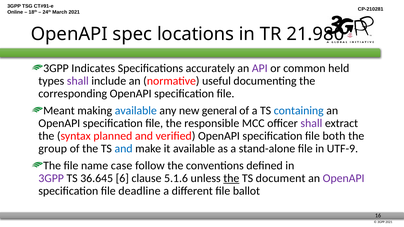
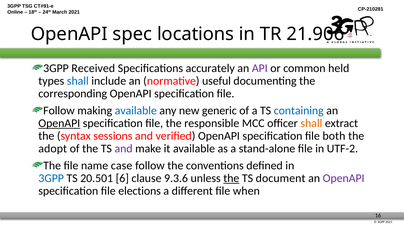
21.980: 21.980 -> 21.906
Indicates: Indicates -> Received
shall at (78, 81) colour: purple -> blue
Meant at (59, 111): Meant -> Follow
general: general -> generic
OpenAPI at (59, 123) underline: none -> present
shall at (311, 123) colour: purple -> orange
planned: planned -> sessions
group: group -> adopt
and at (124, 149) colour: blue -> purple
UTF-9: UTF-9 -> UTF-2
3GPP at (51, 179) colour: purple -> blue
36.645: 36.645 -> 20.501
5.1.6: 5.1.6 -> 9.3.6
deadline: deadline -> elections
ballot: ballot -> when
